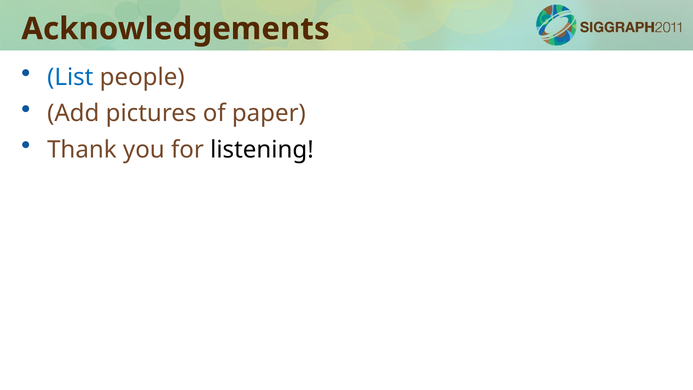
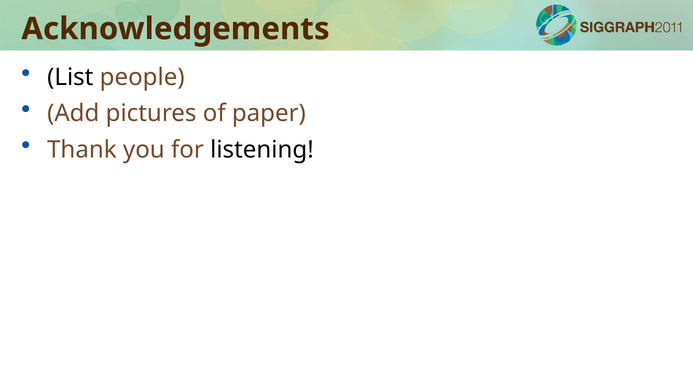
List colour: blue -> black
